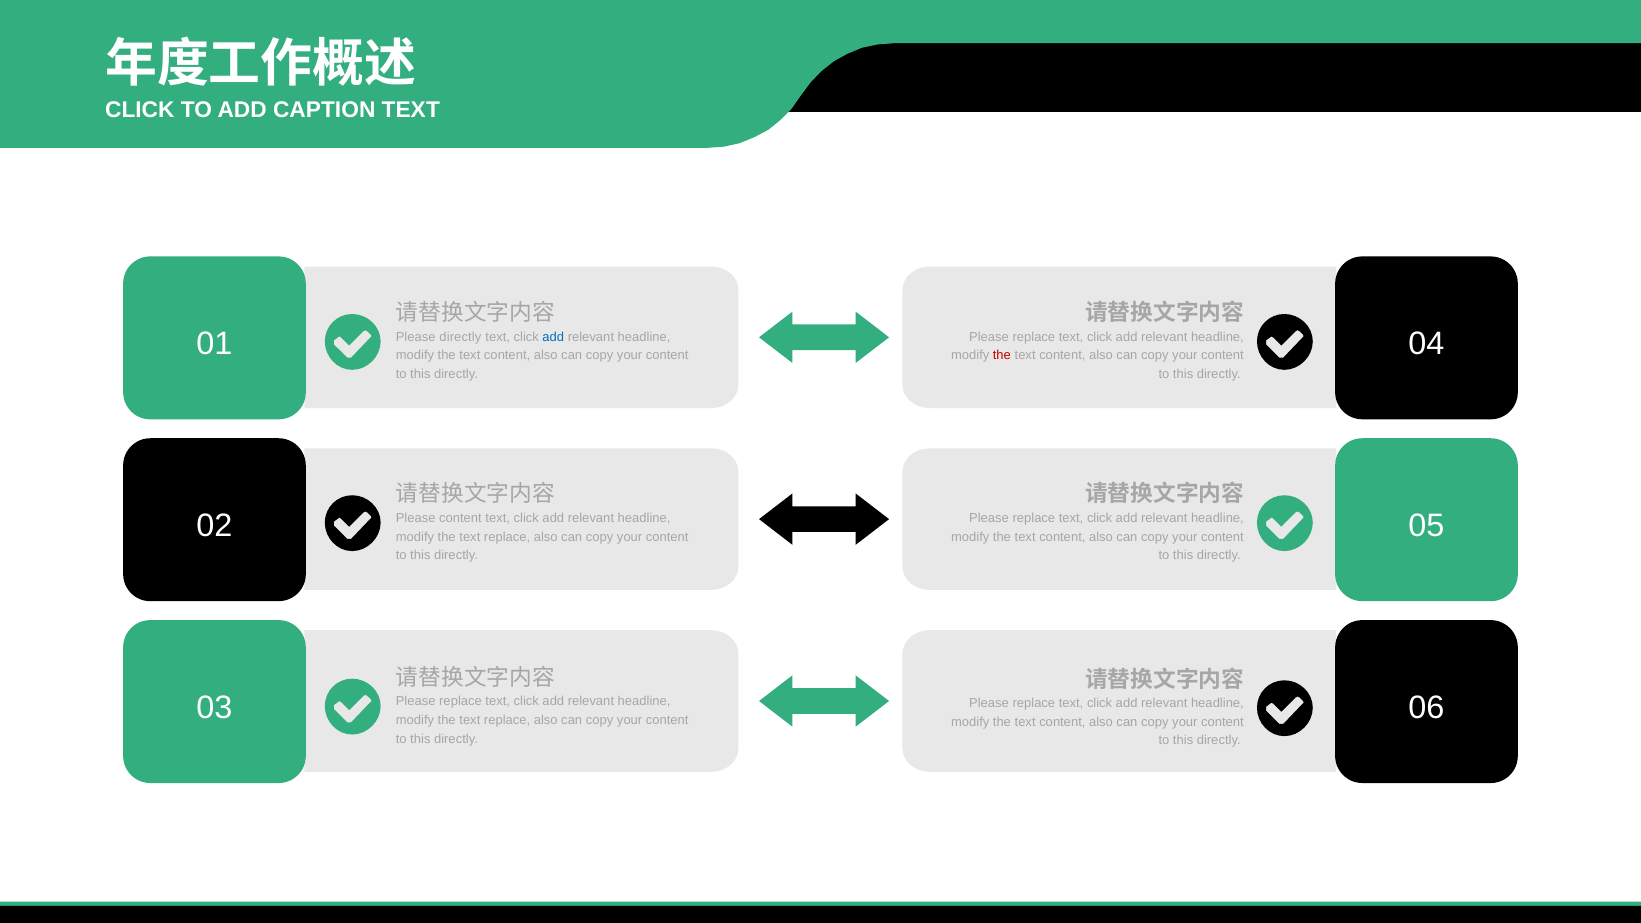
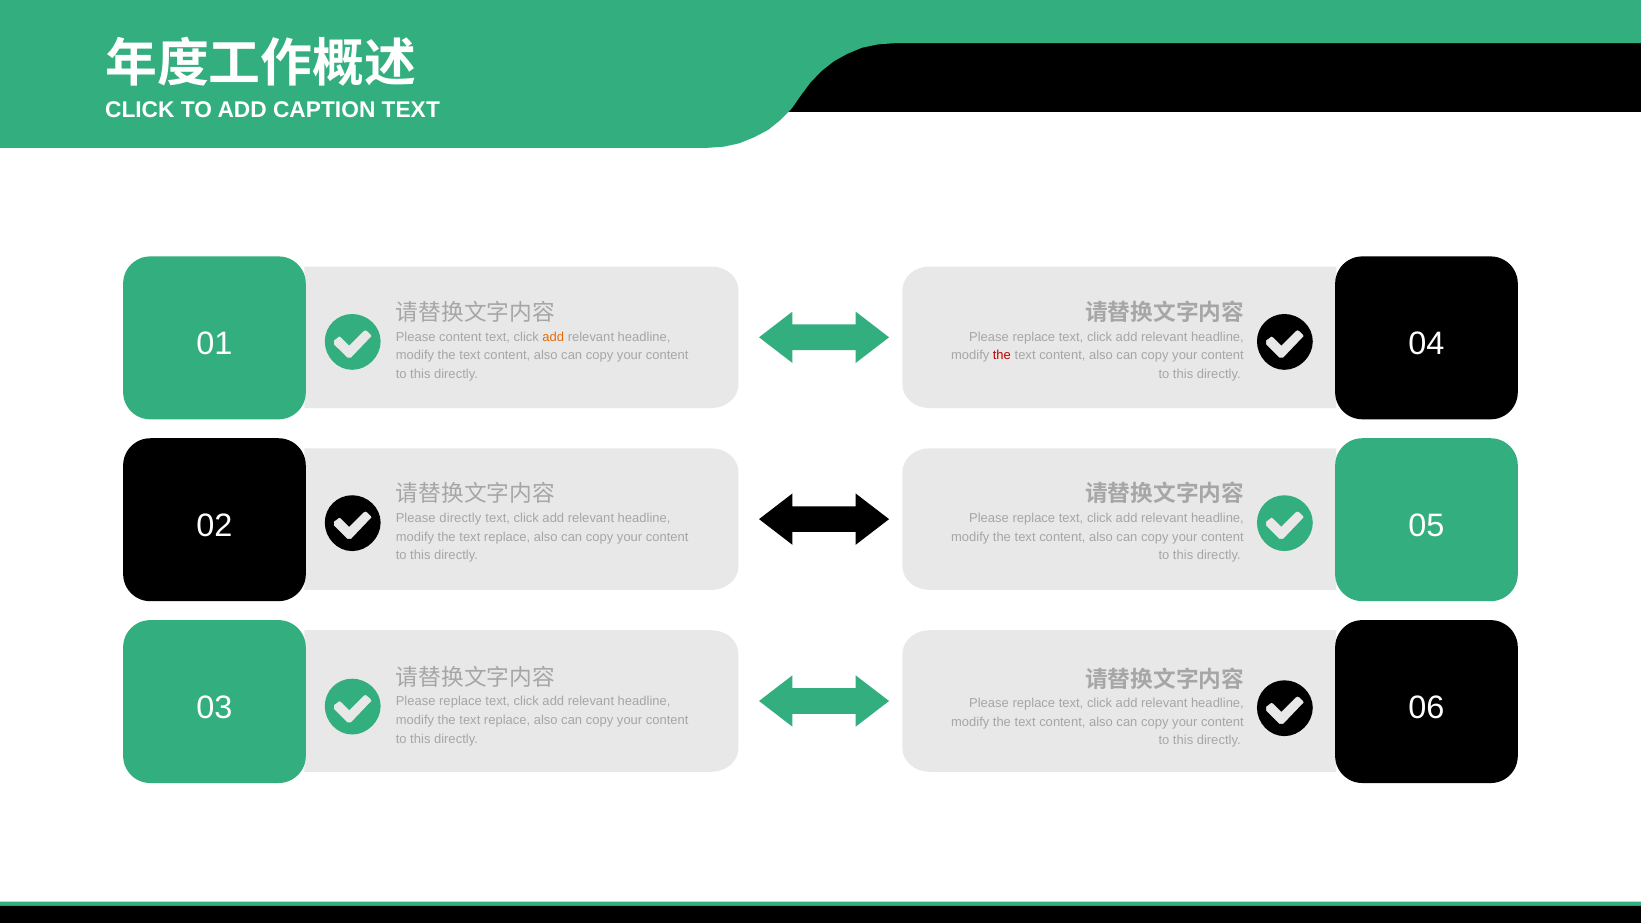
Please directly: directly -> content
add at (553, 337) colour: blue -> orange
Please content: content -> directly
